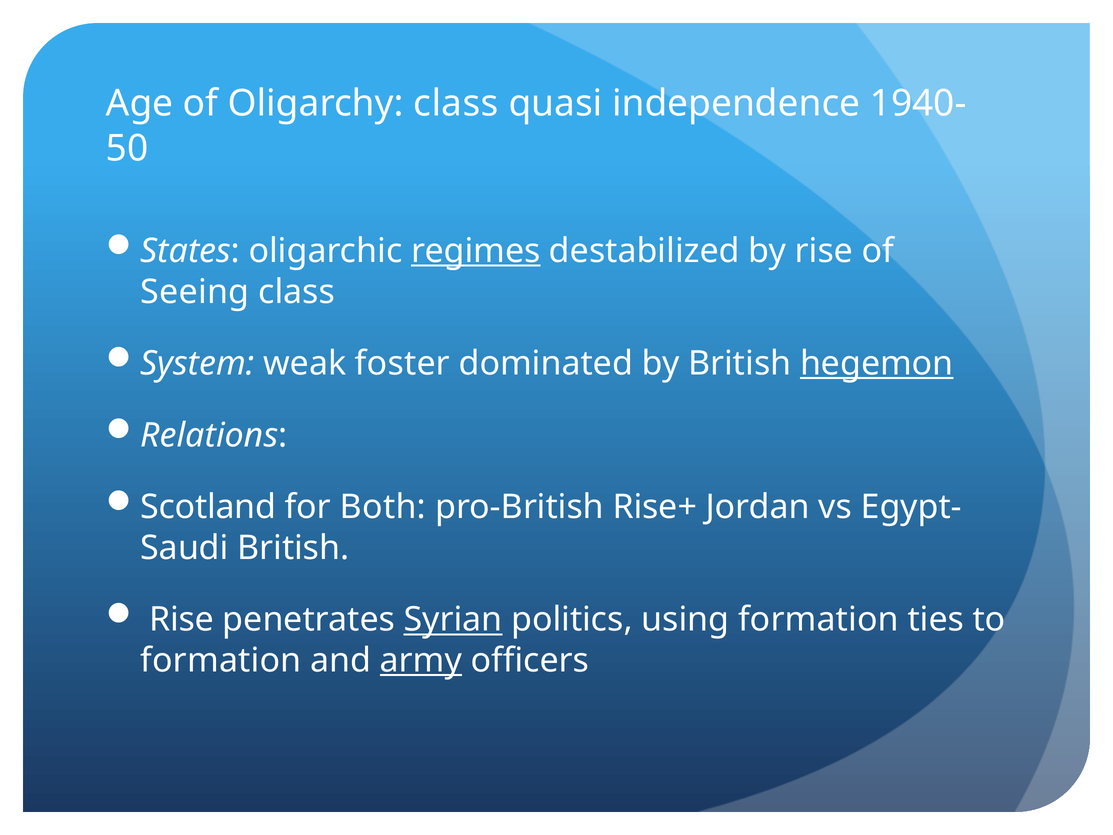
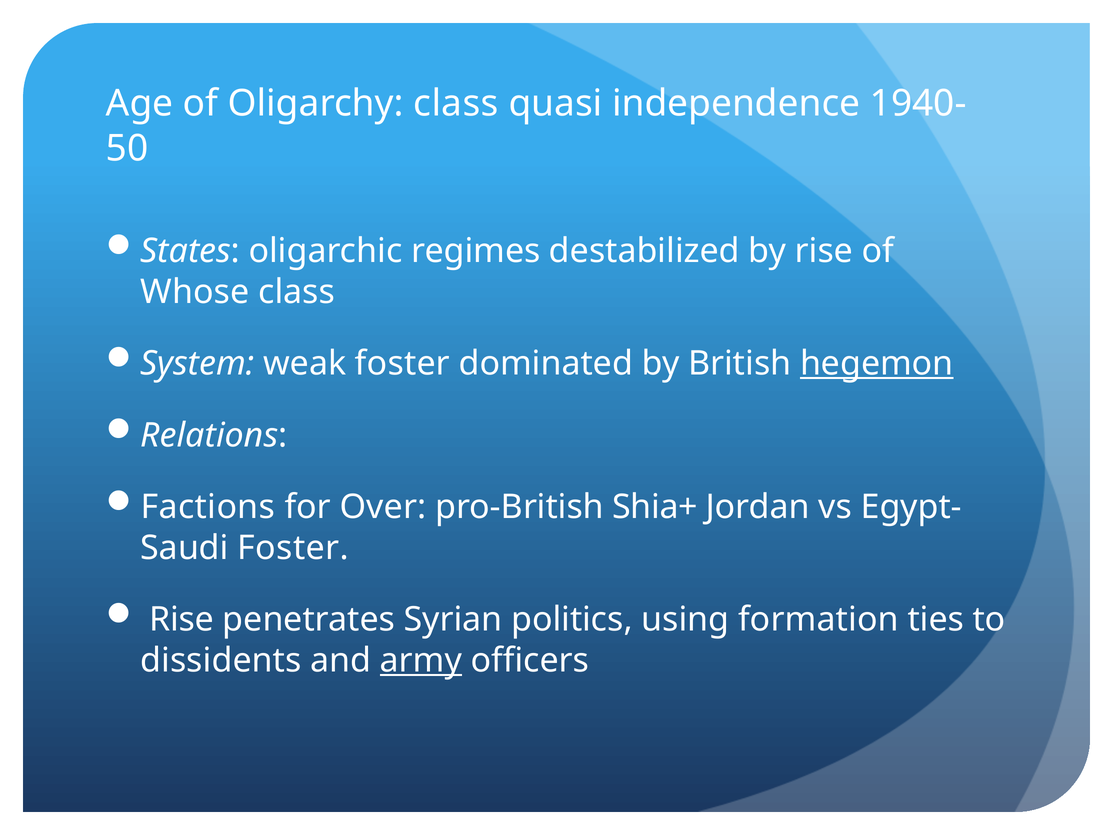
regimes underline: present -> none
Seeing: Seeing -> Whose
Scotland: Scotland -> Factions
Both: Both -> Over
Rise+: Rise+ -> Shia+
British at (293, 548): British -> Foster
Syrian underline: present -> none
formation at (221, 660): formation -> dissidents
